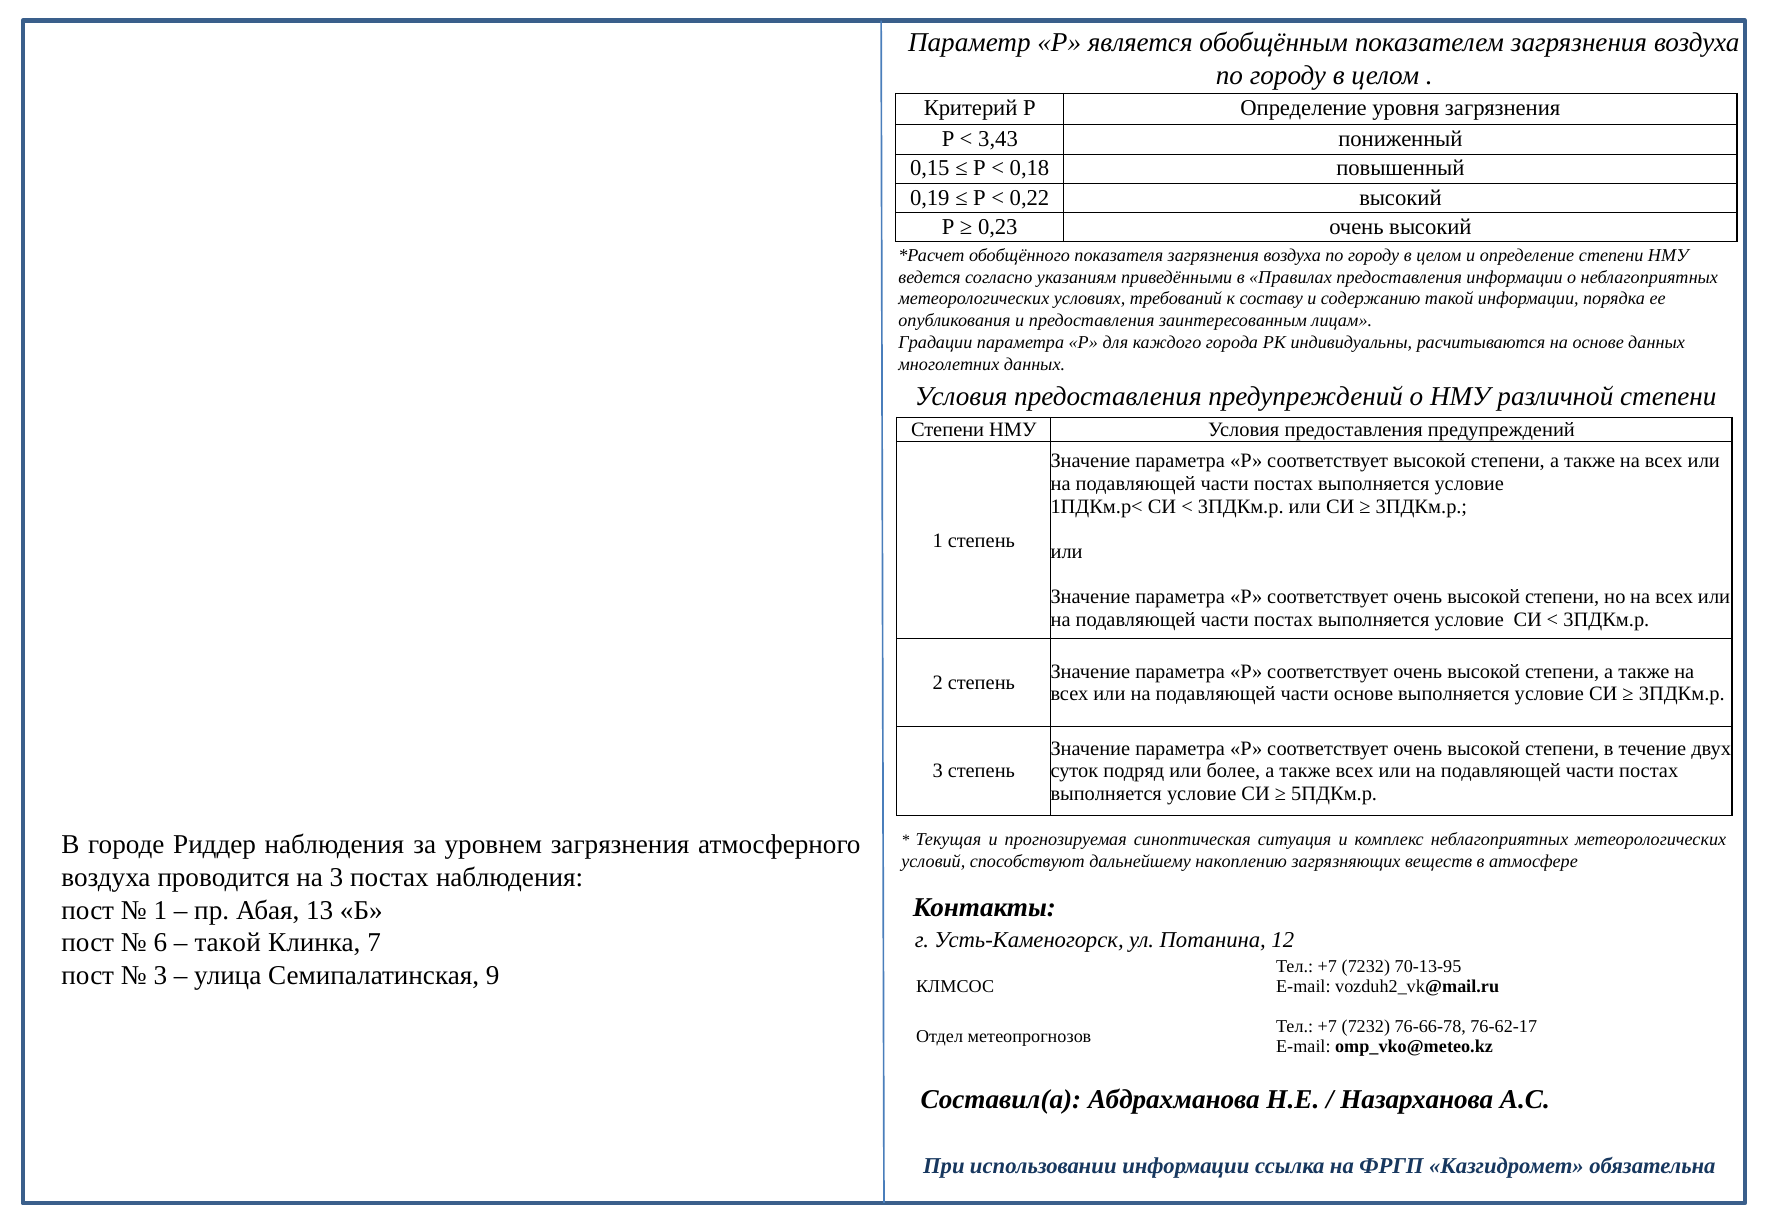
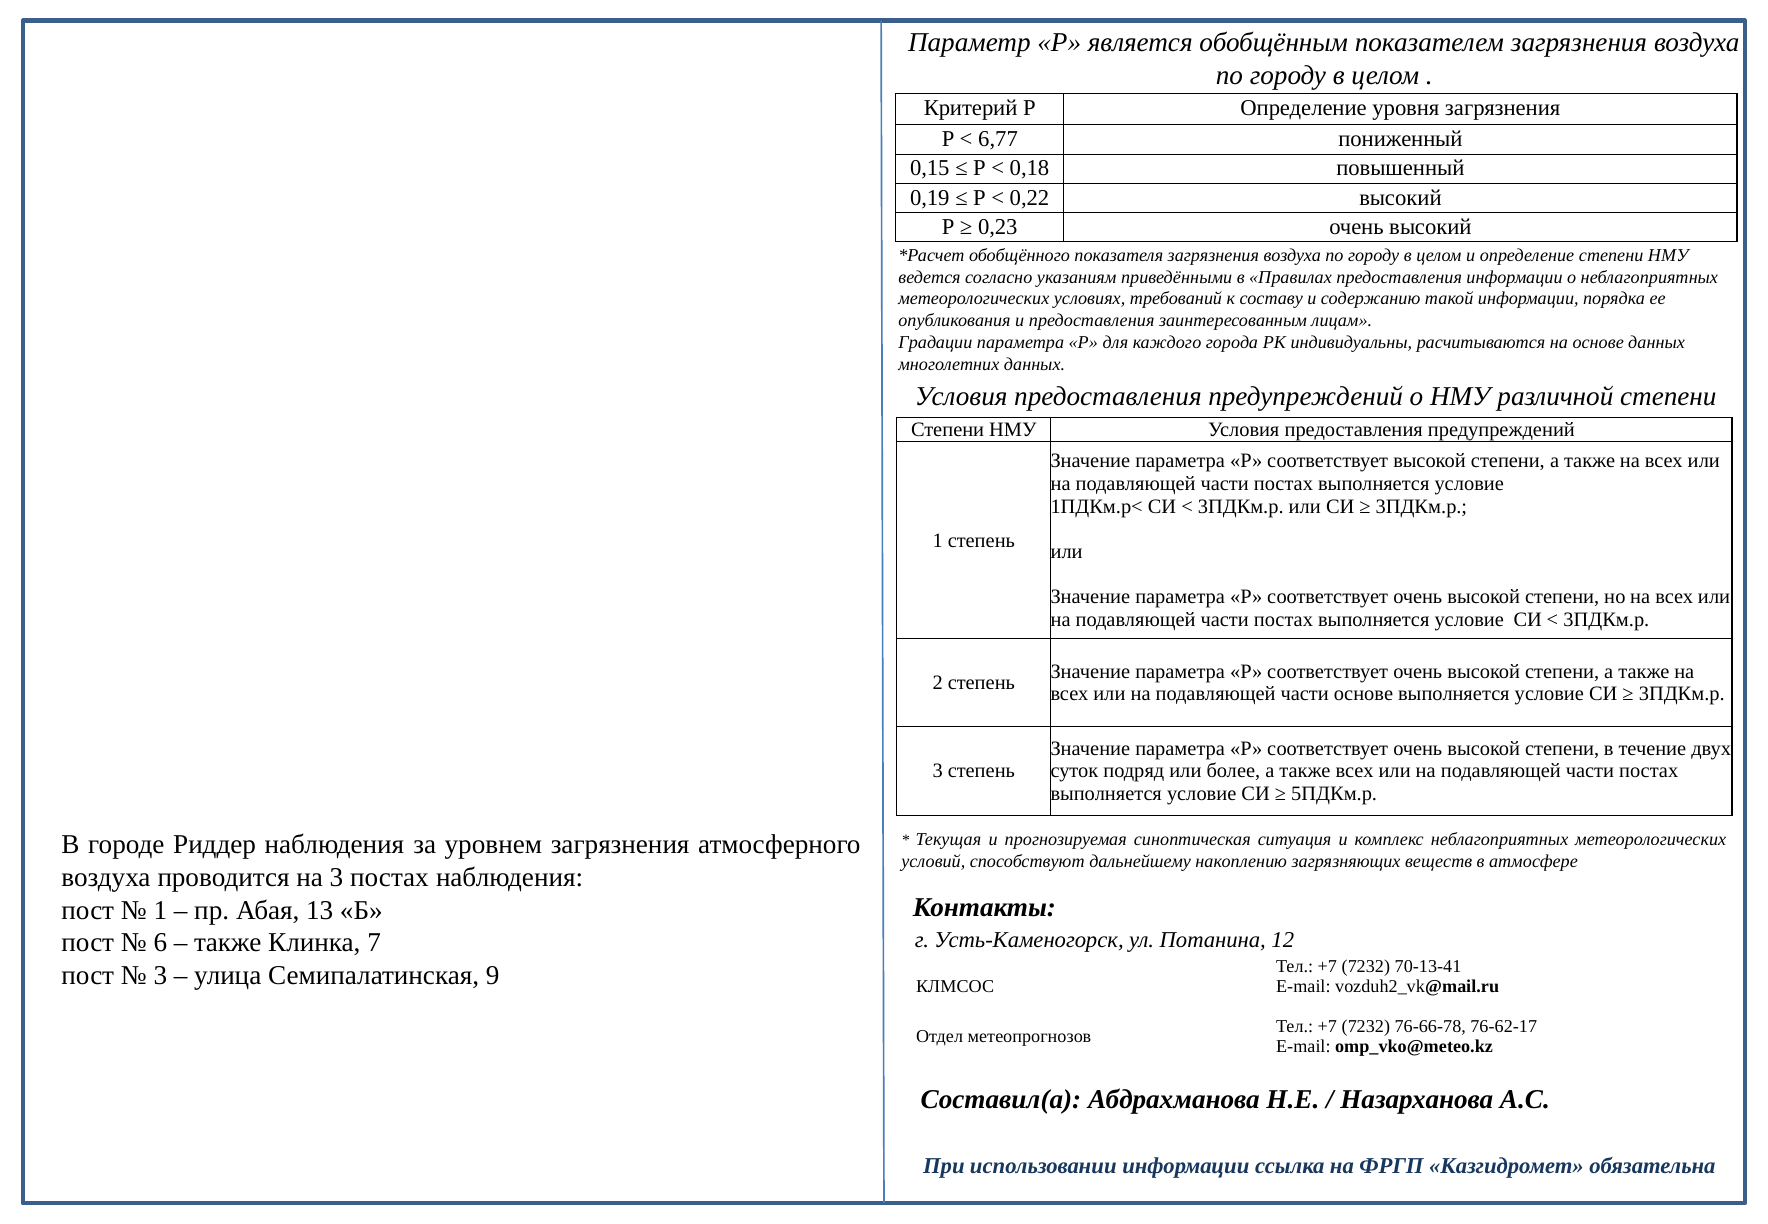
3,43: 3,43 -> 6,77
такой at (228, 943): такой -> также
70-13-95: 70-13-95 -> 70-13-41
